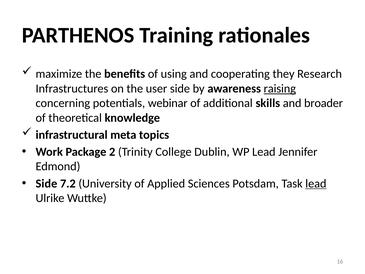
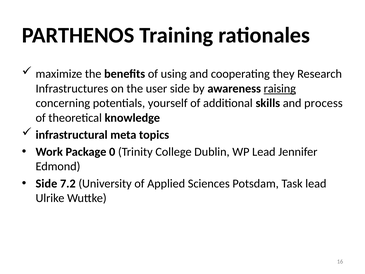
webinar: webinar -> yourself
broader: broader -> process
2: 2 -> 0
lead at (316, 183) underline: present -> none
